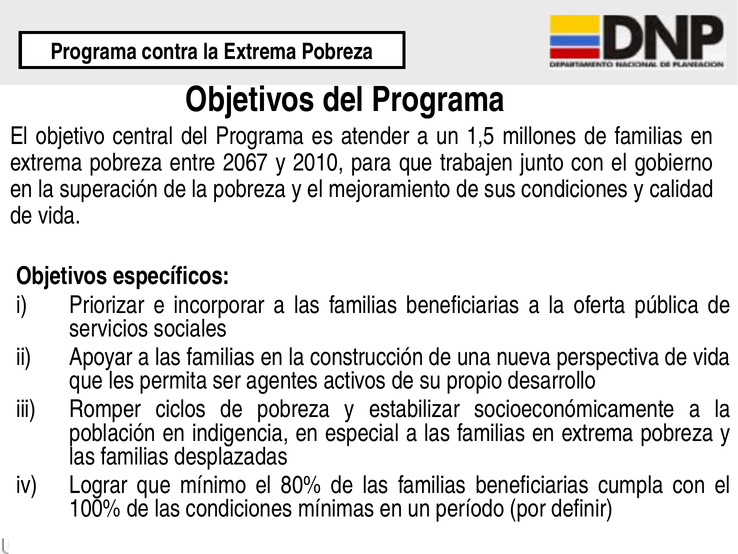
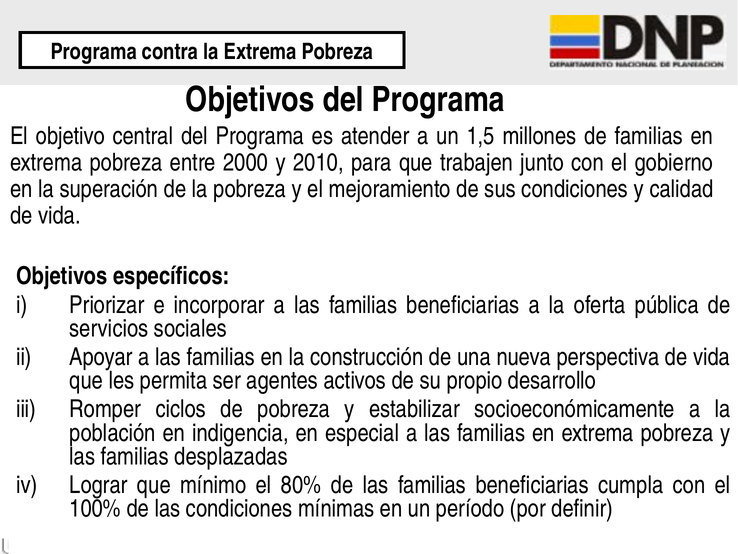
2067: 2067 -> 2000
